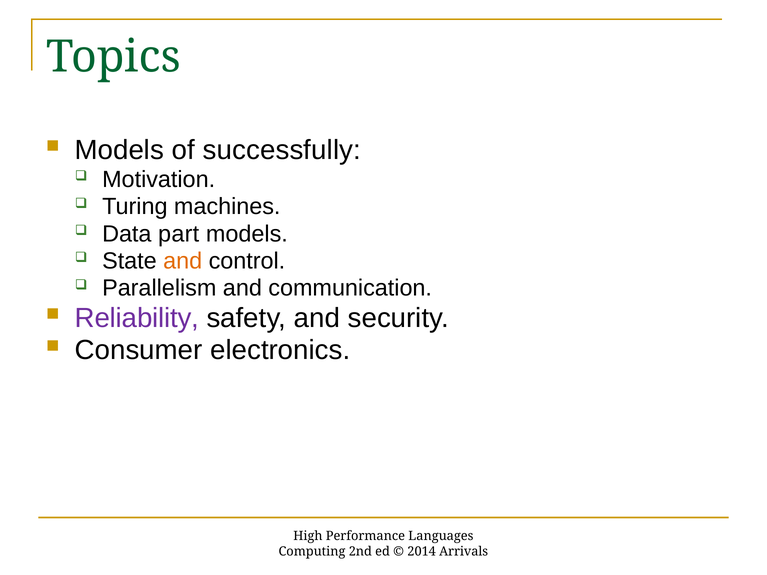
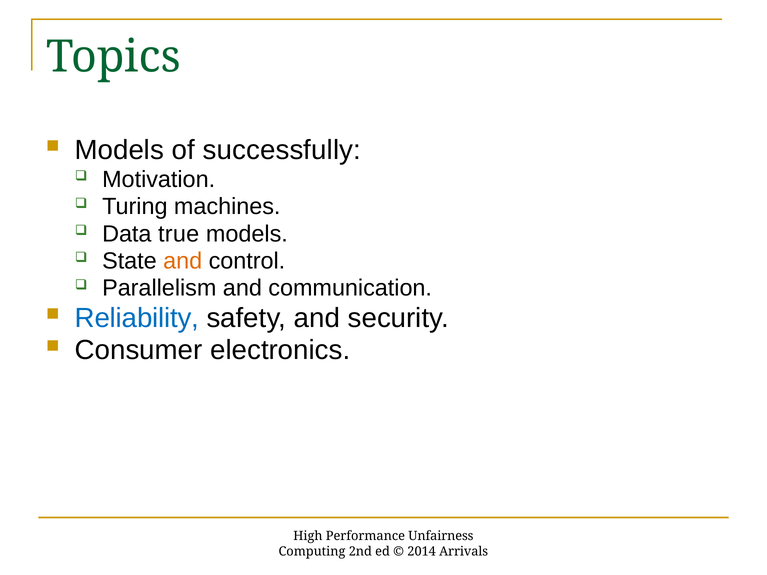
part: part -> true
Reliability colour: purple -> blue
Languages: Languages -> Unfairness
